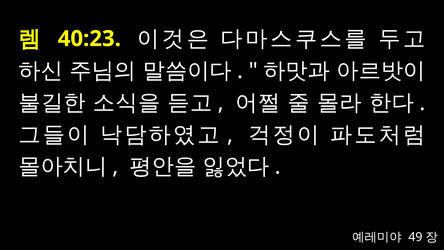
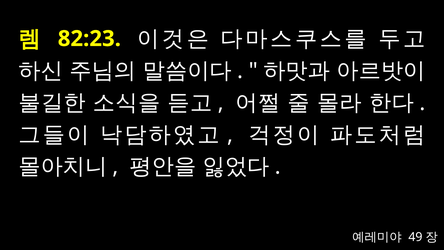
40:23: 40:23 -> 82:23
